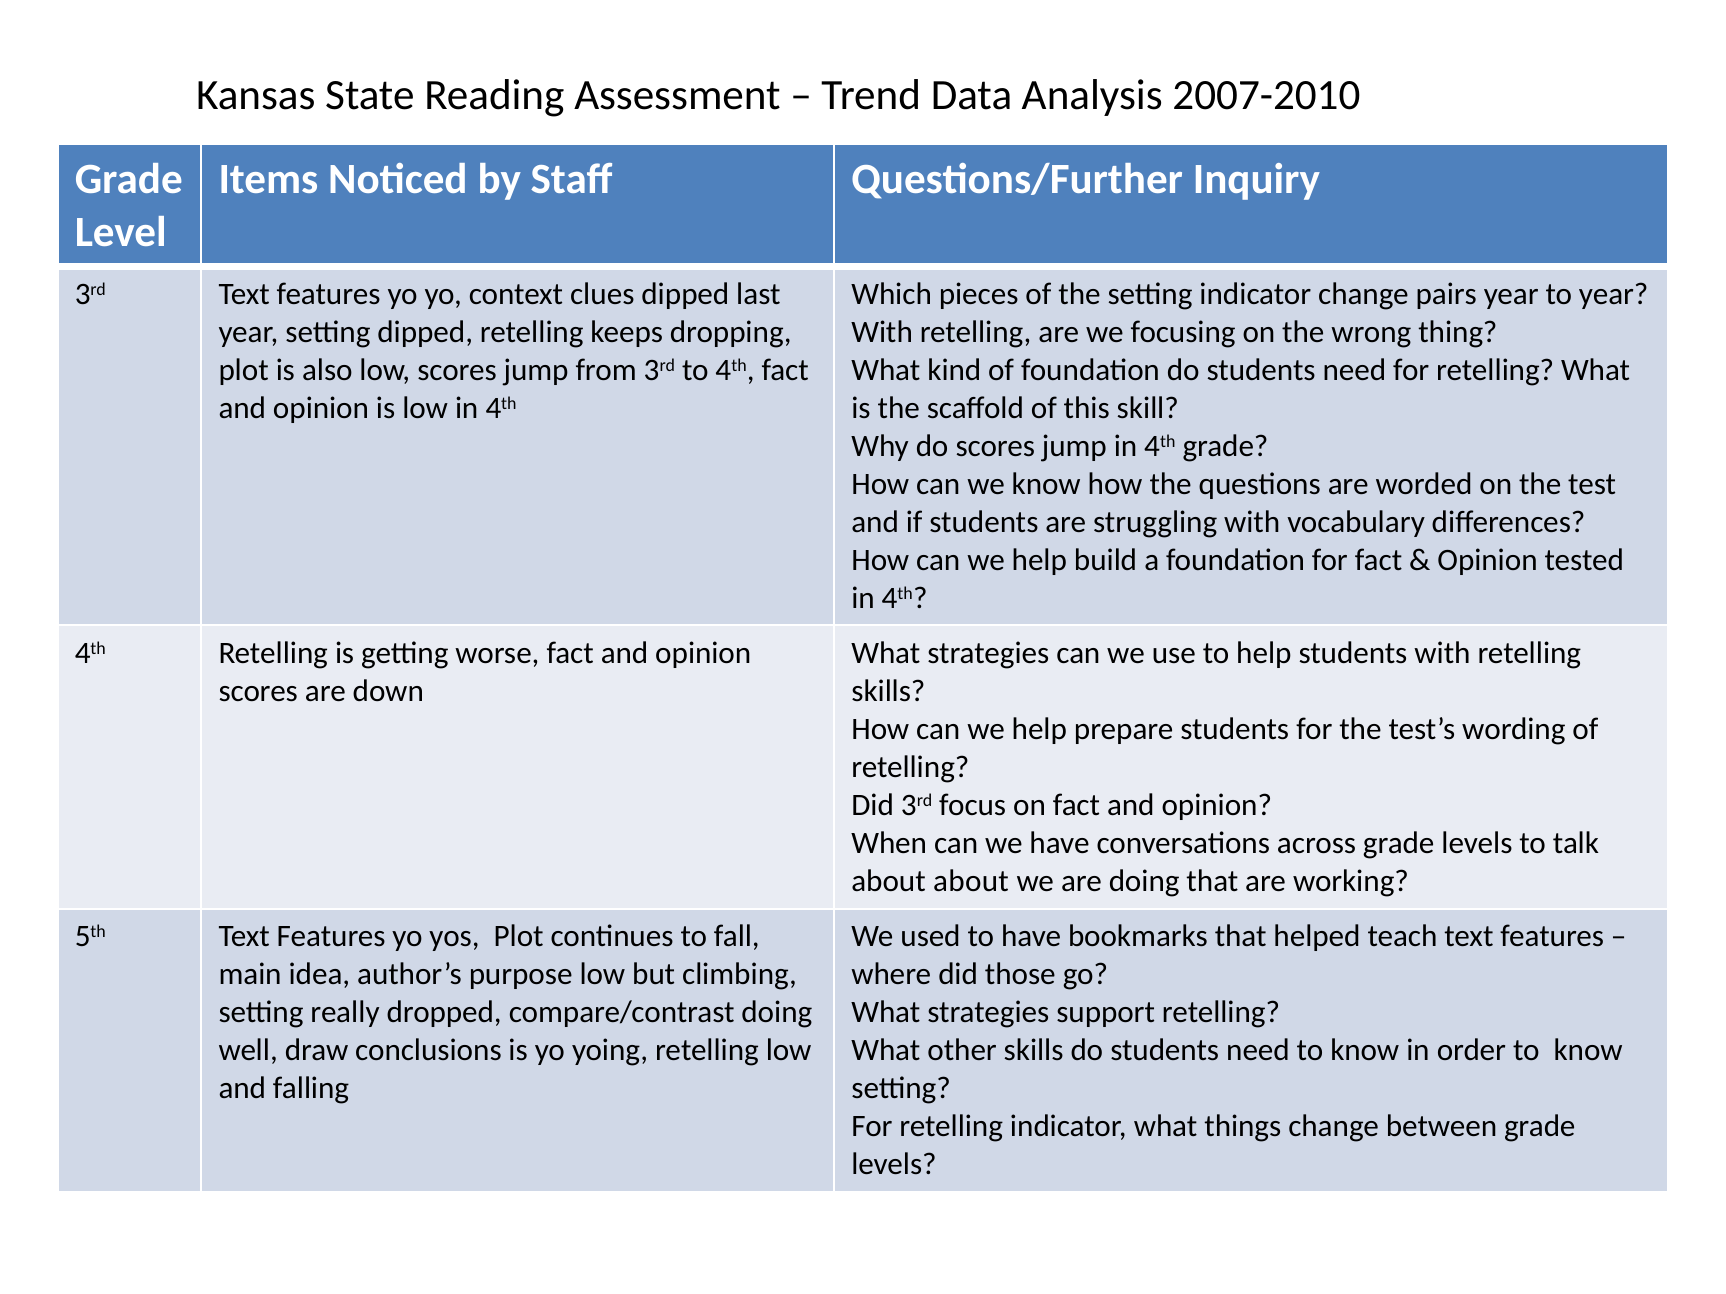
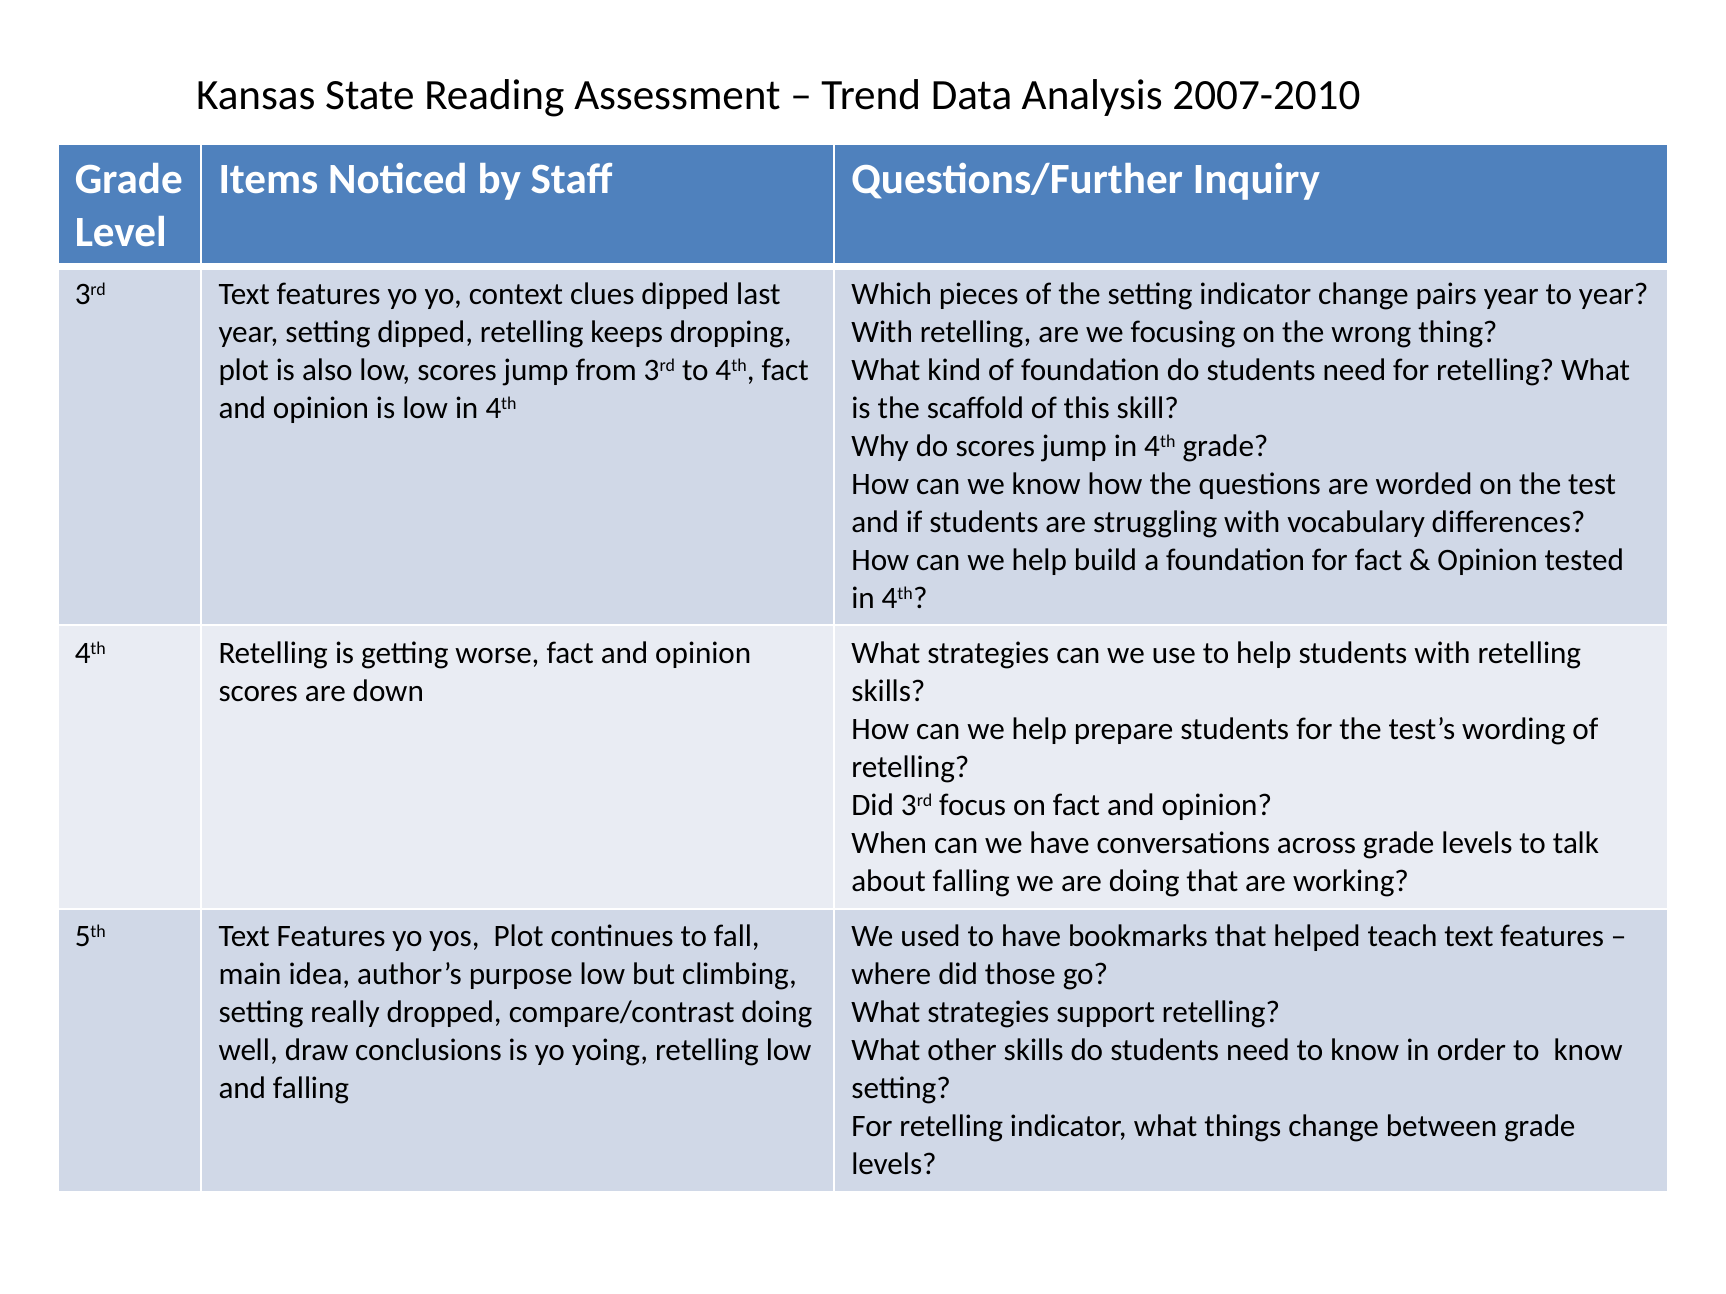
about about: about -> falling
